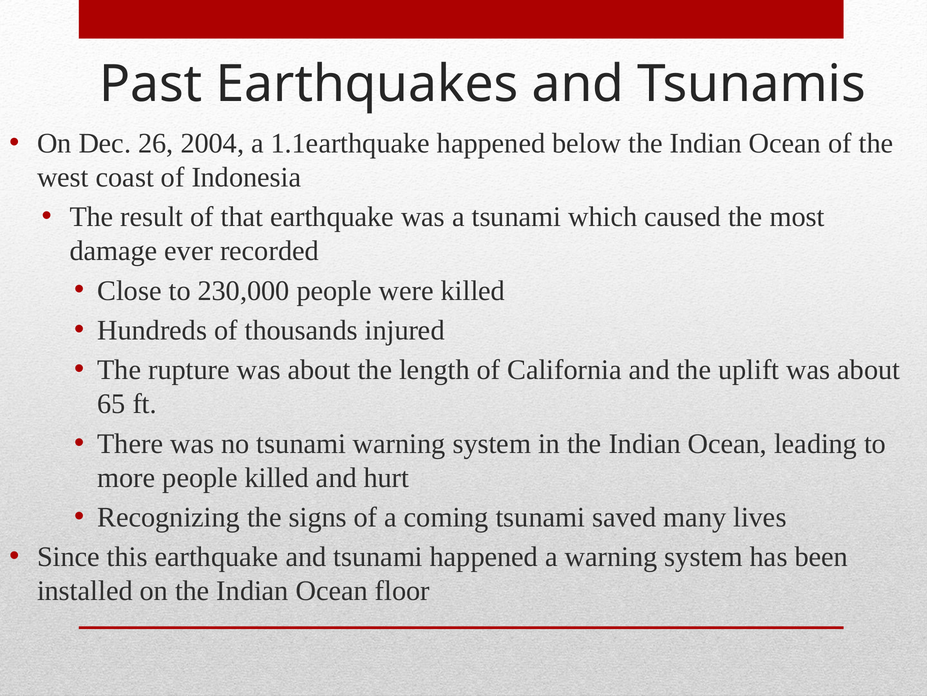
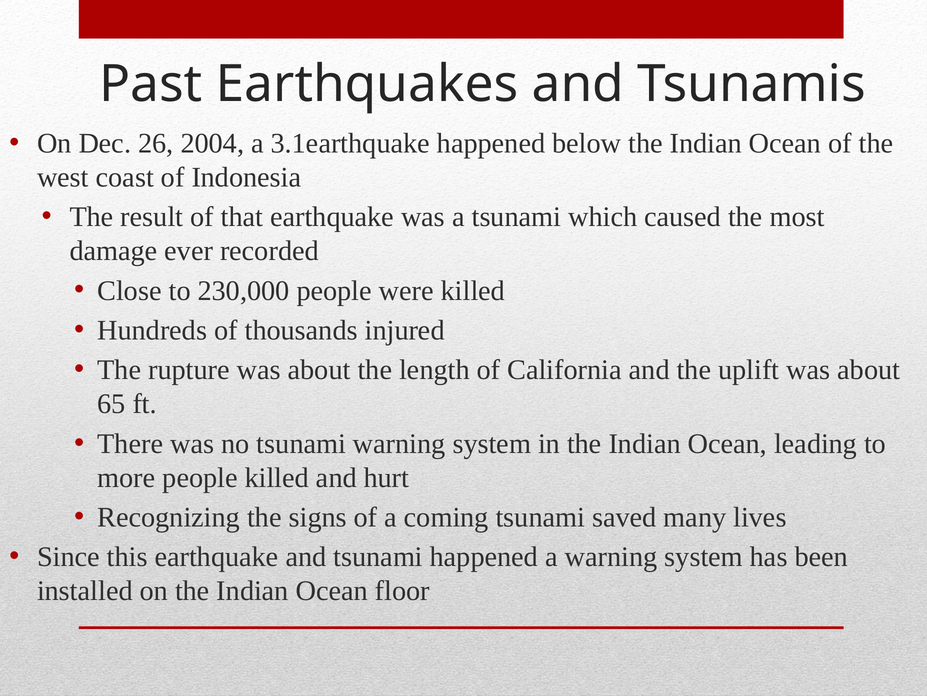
1.1earthquake: 1.1earthquake -> 3.1earthquake
